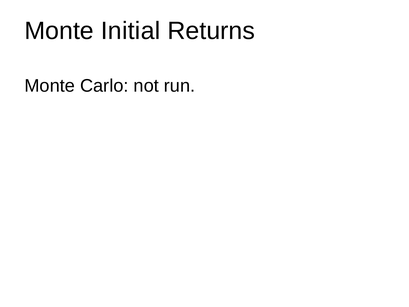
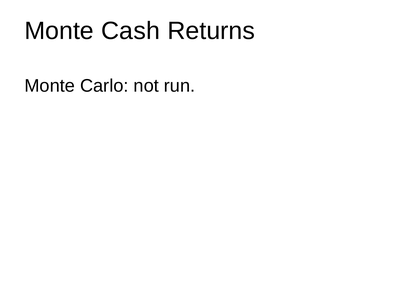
Initial: Initial -> Cash
